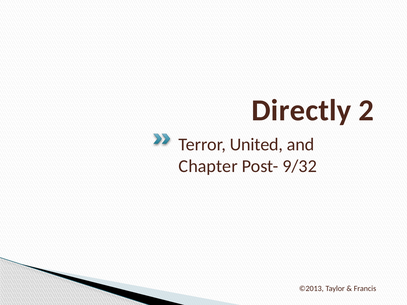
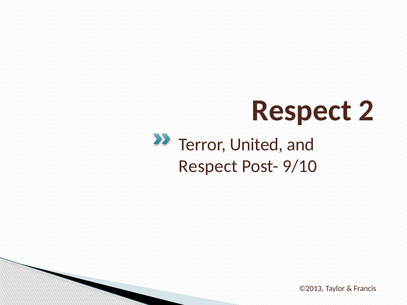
Directly at (301, 110): Directly -> Respect
Chapter at (208, 166): Chapter -> Respect
9/32: 9/32 -> 9/10
